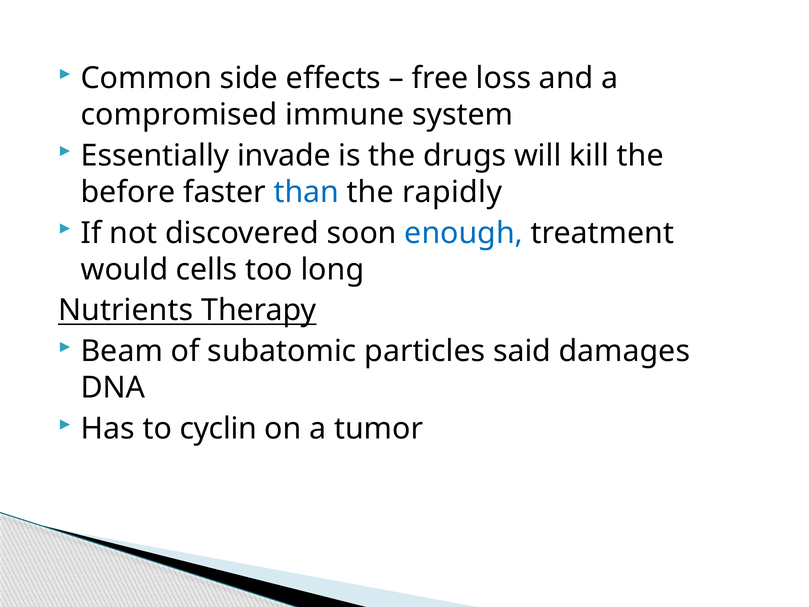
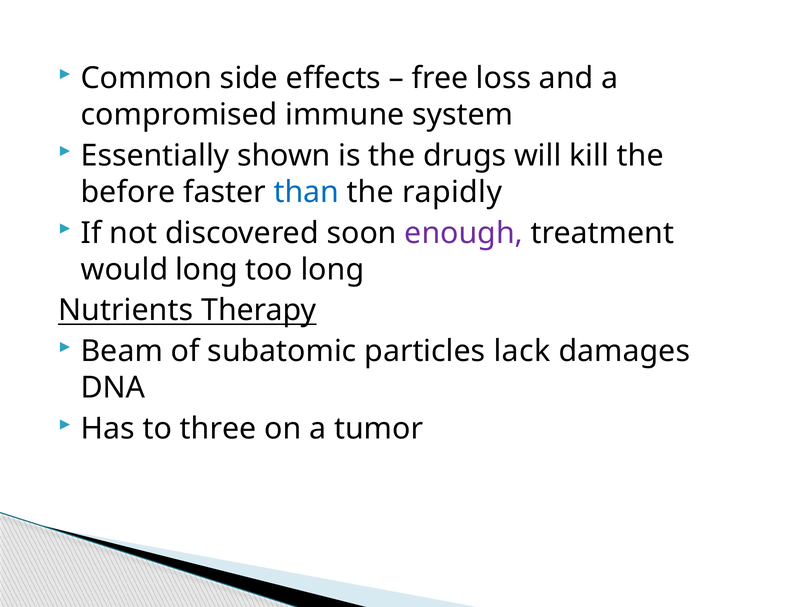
invade: invade -> shown
enough colour: blue -> purple
would cells: cells -> long
said: said -> lack
cyclin: cyclin -> three
